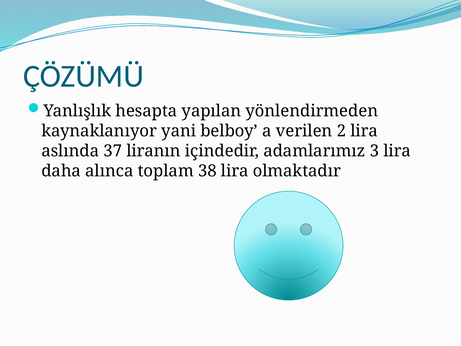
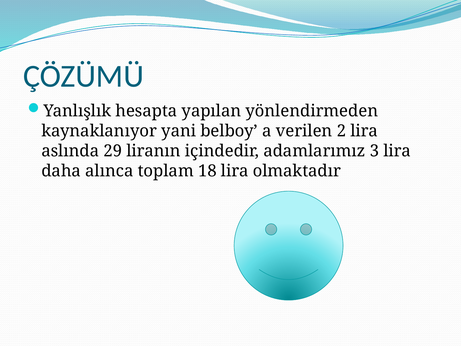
37: 37 -> 29
38: 38 -> 18
